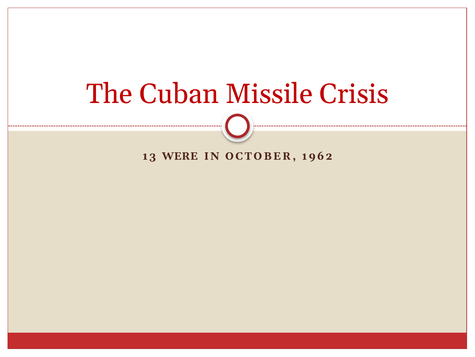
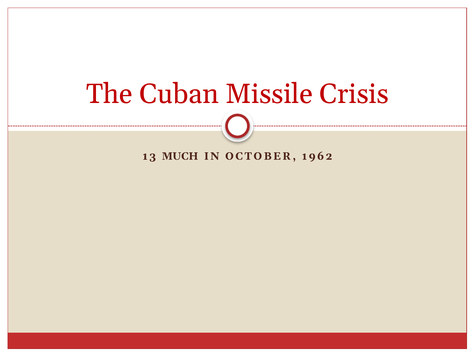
WERE: WERE -> MUCH
